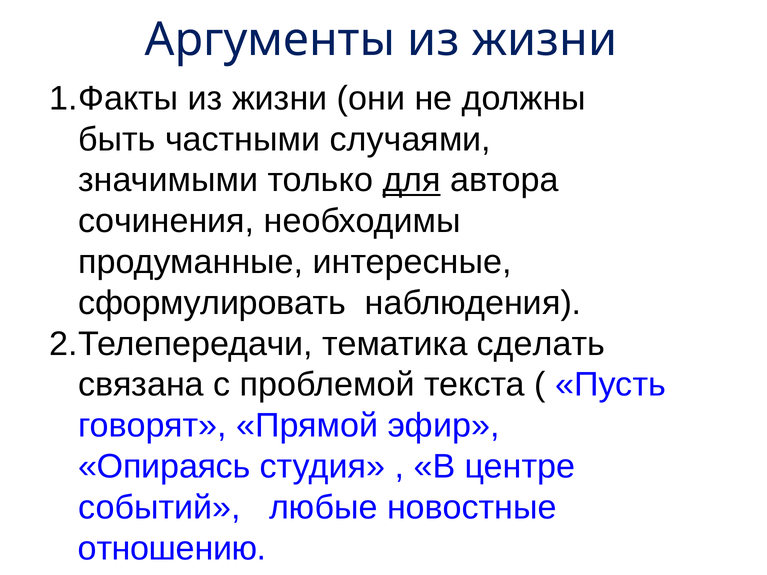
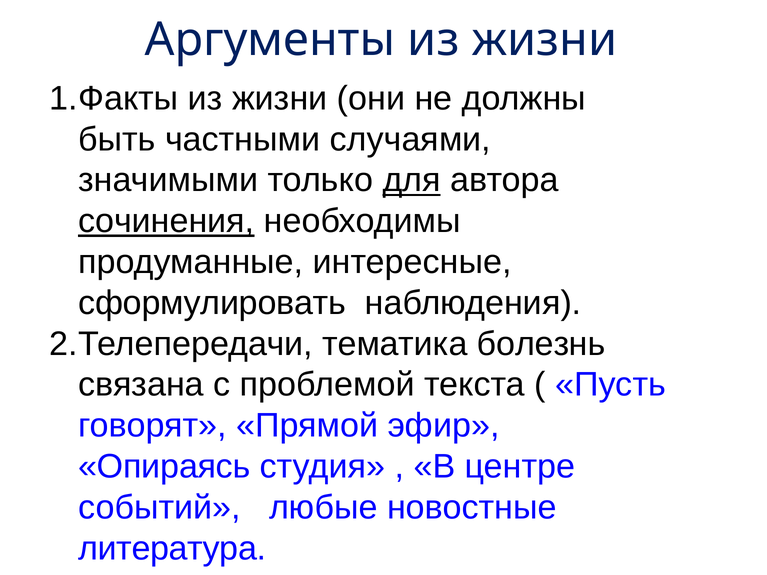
сочинения underline: none -> present
сделать: сделать -> болезнь
отношению: отношению -> литература
